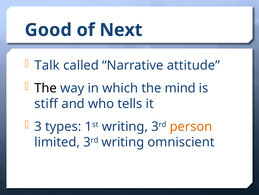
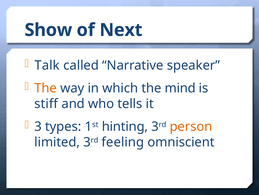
Good: Good -> Show
attitude: attitude -> speaker
The at (46, 88) colour: black -> orange
1st writing: writing -> hinting
3rd writing: writing -> feeling
